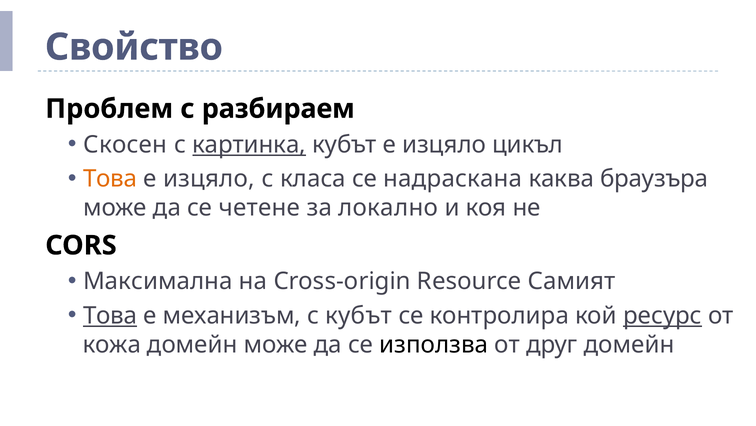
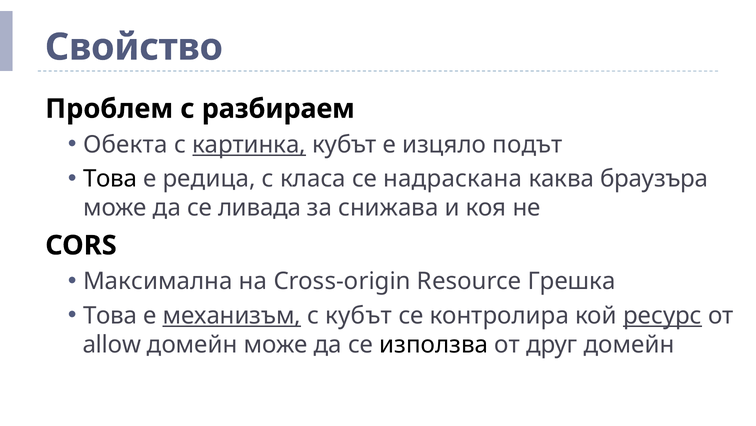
Скосен: Скосен -> Обекта
цикъл: цикъл -> подът
Това at (110, 179) colour: orange -> black
изцяло at (209, 179): изцяло -> редица
четене: четене -> ливада
локално: локално -> снижава
Самият: Самият -> Грешка
Това at (110, 315) underline: present -> none
механизъм underline: none -> present
кожа: кожа -> allow
